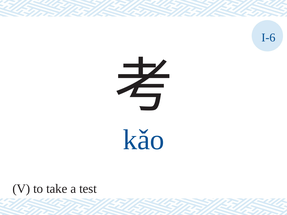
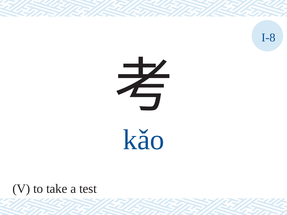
I-6: I-6 -> I-8
